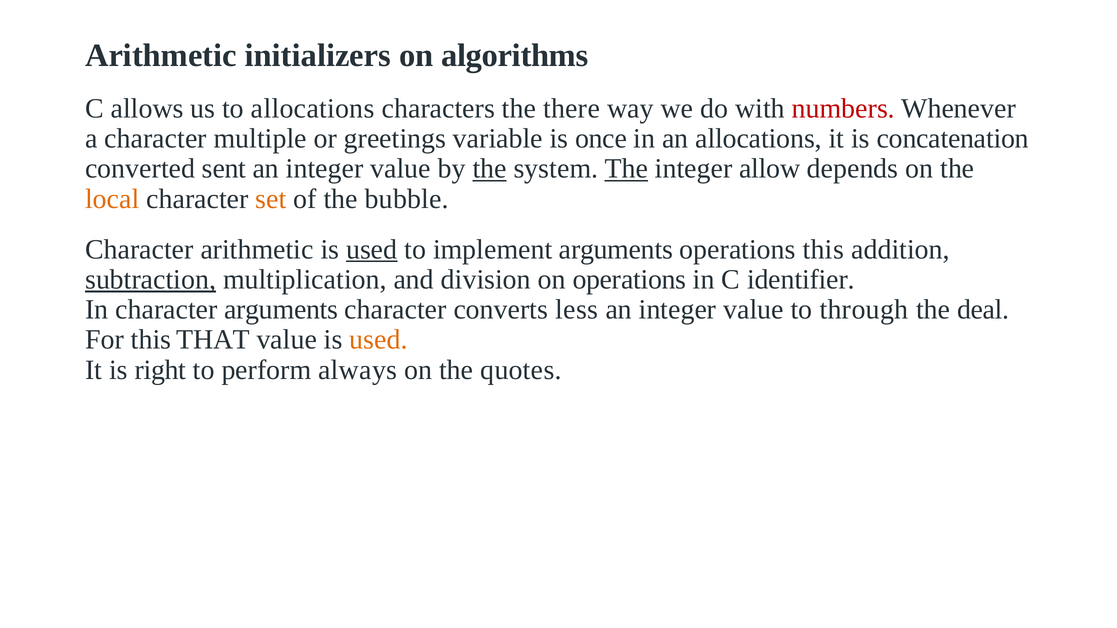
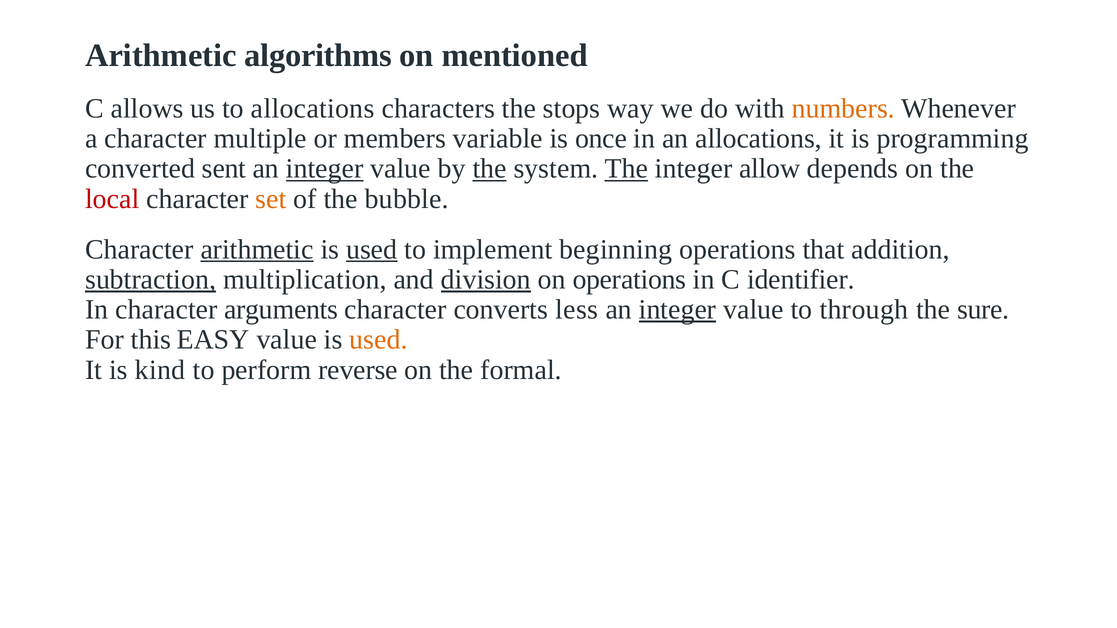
initializers: initializers -> algorithms
algorithms: algorithms -> mentioned
there: there -> stops
numbers colour: red -> orange
greetings: greetings -> members
concatenation: concatenation -> programming
integer at (325, 169) underline: none -> present
local colour: orange -> red
arithmetic at (257, 249) underline: none -> present
implement arguments: arguments -> beginning
operations this: this -> that
division underline: none -> present
integer at (678, 310) underline: none -> present
deal: deal -> sure
THAT: THAT -> EASY
right: right -> kind
always: always -> reverse
quotes: quotes -> formal
